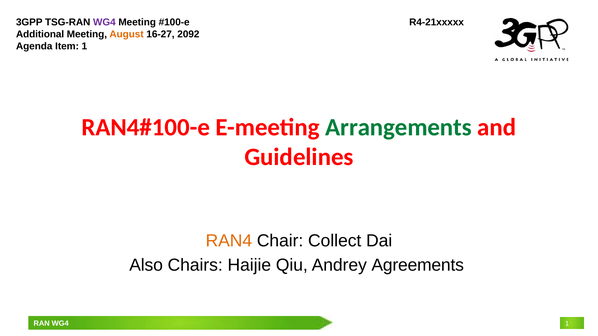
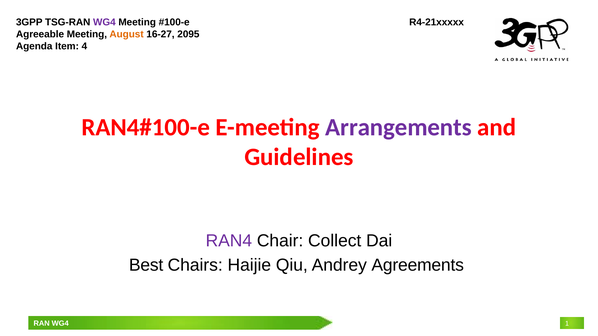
Additional: Additional -> Agreeable
2092: 2092 -> 2095
Item 1: 1 -> 4
Arrangements colour: green -> purple
RAN4 colour: orange -> purple
Also: Also -> Best
